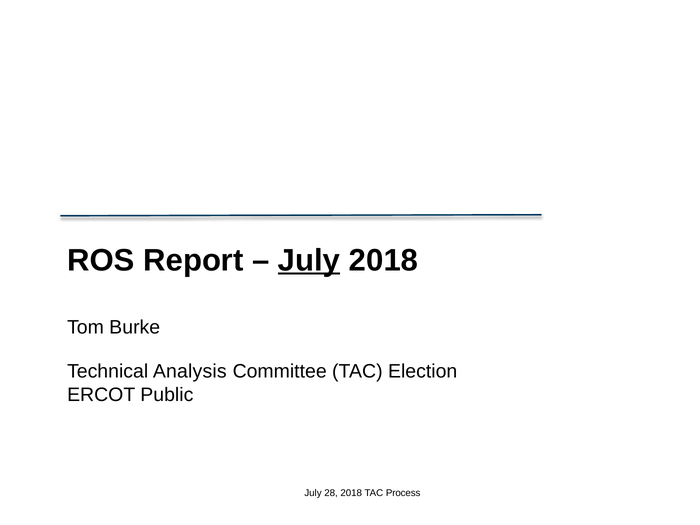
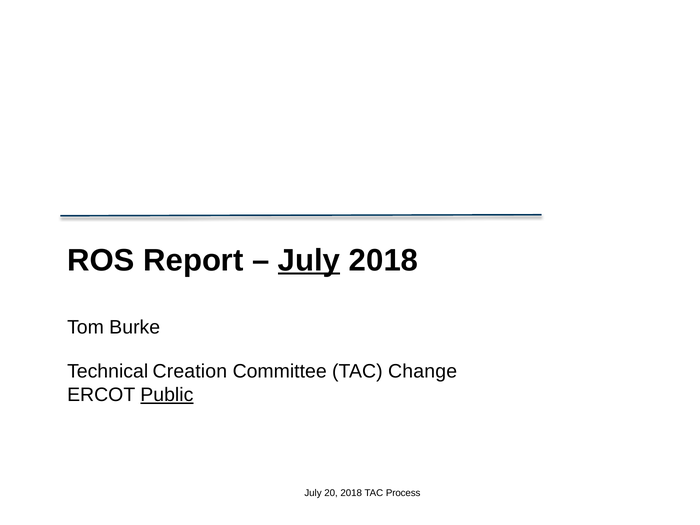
Analysis: Analysis -> Creation
Election: Election -> Change
Public underline: none -> present
28: 28 -> 20
